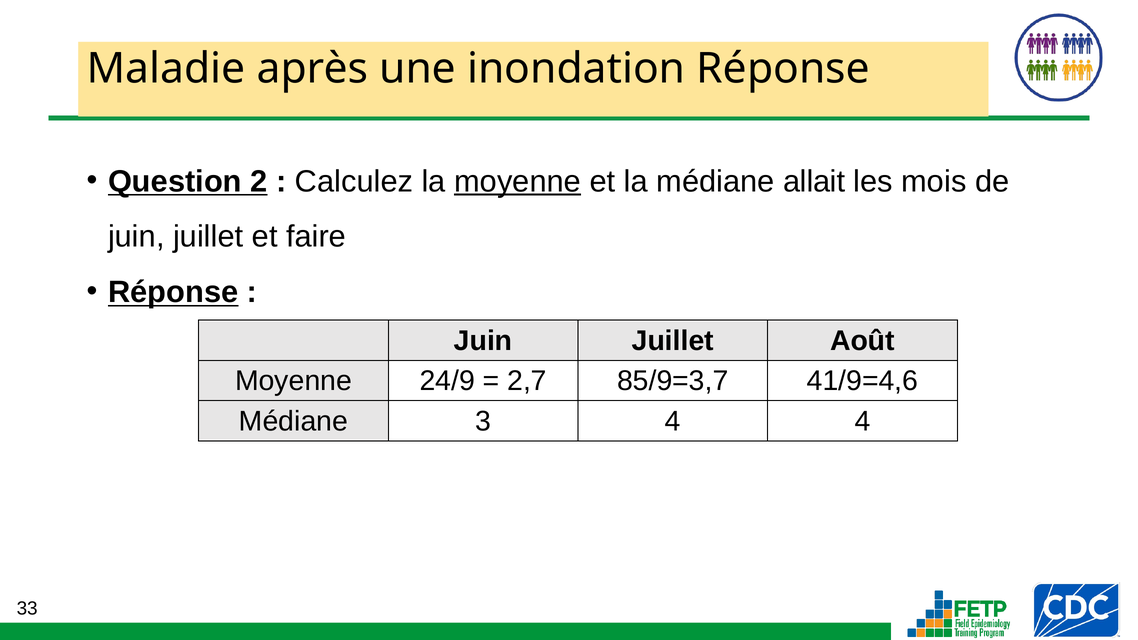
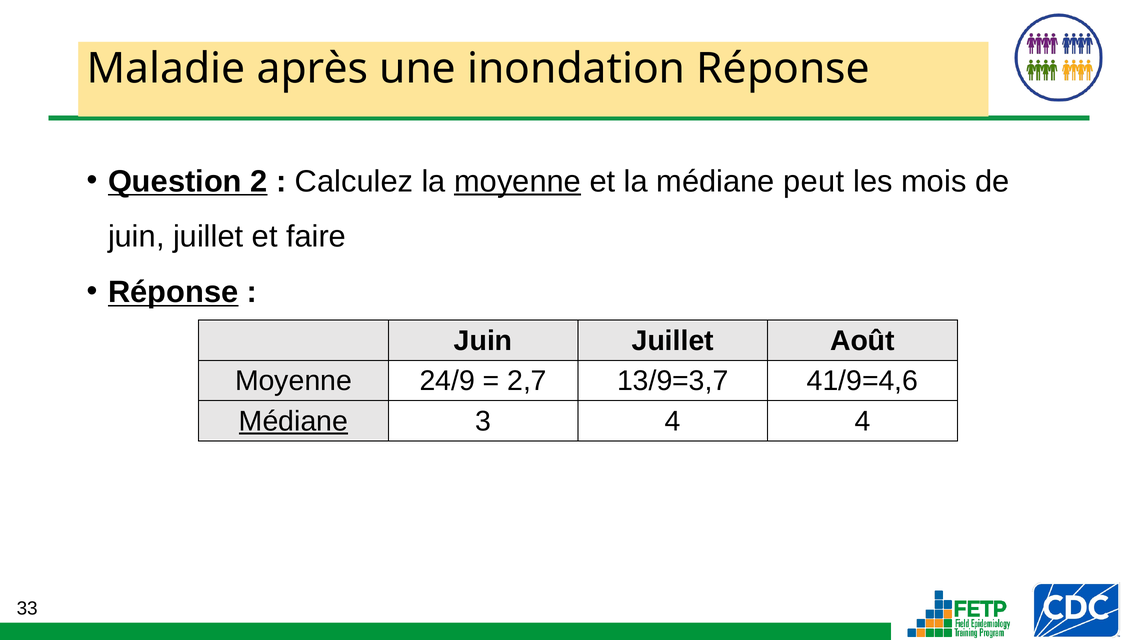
allait: allait -> peut
85/9=3,7: 85/9=3,7 -> 13/9=3,7
Médiane at (293, 421) underline: none -> present
